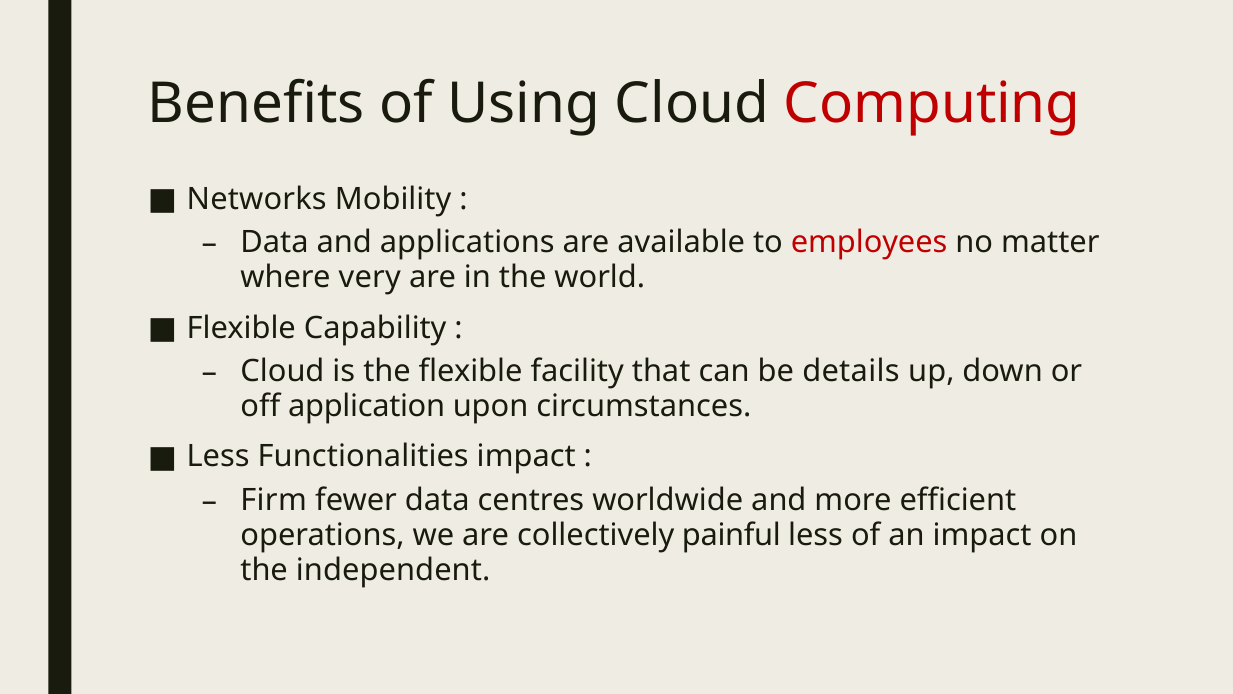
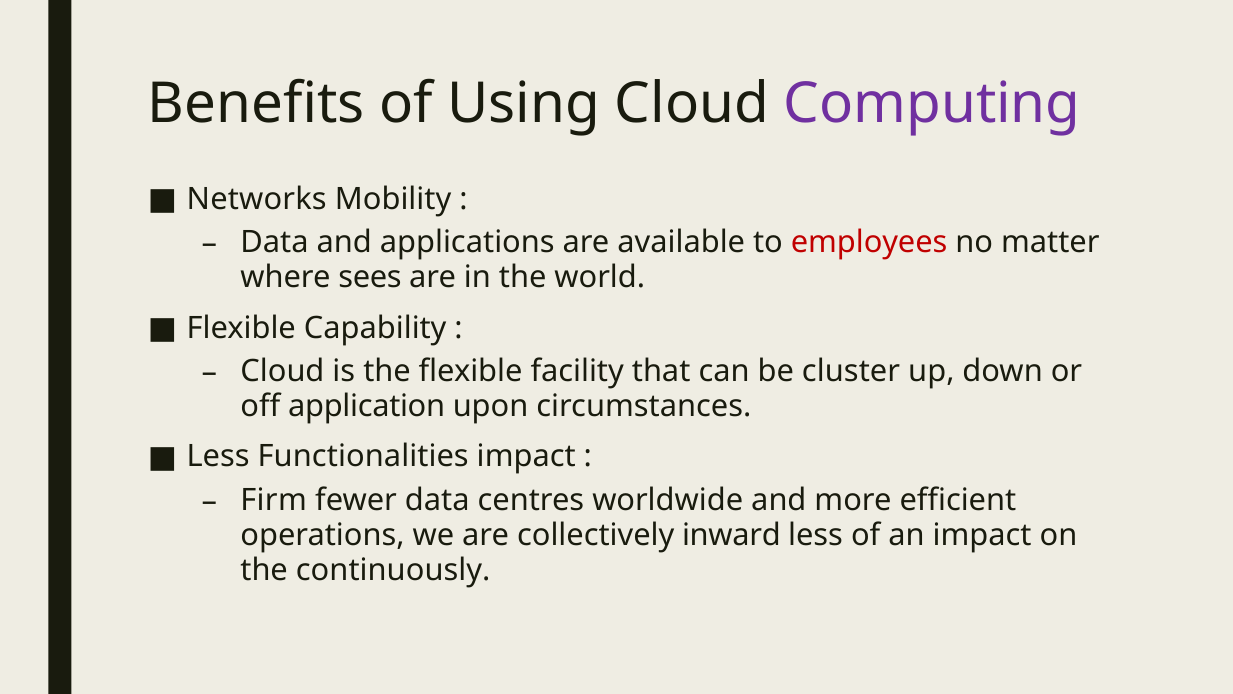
Computing colour: red -> purple
very: very -> sees
details: details -> cluster
painful: painful -> inward
independent: independent -> continuously
